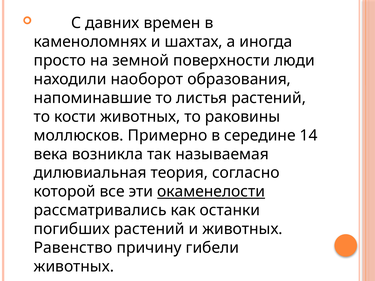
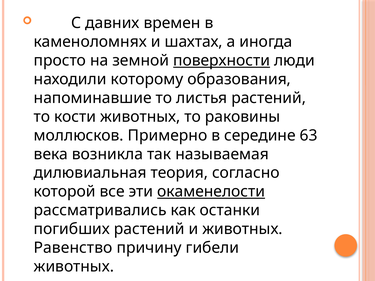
поверхности underline: none -> present
наоборот: наоборот -> которому
14: 14 -> 63
